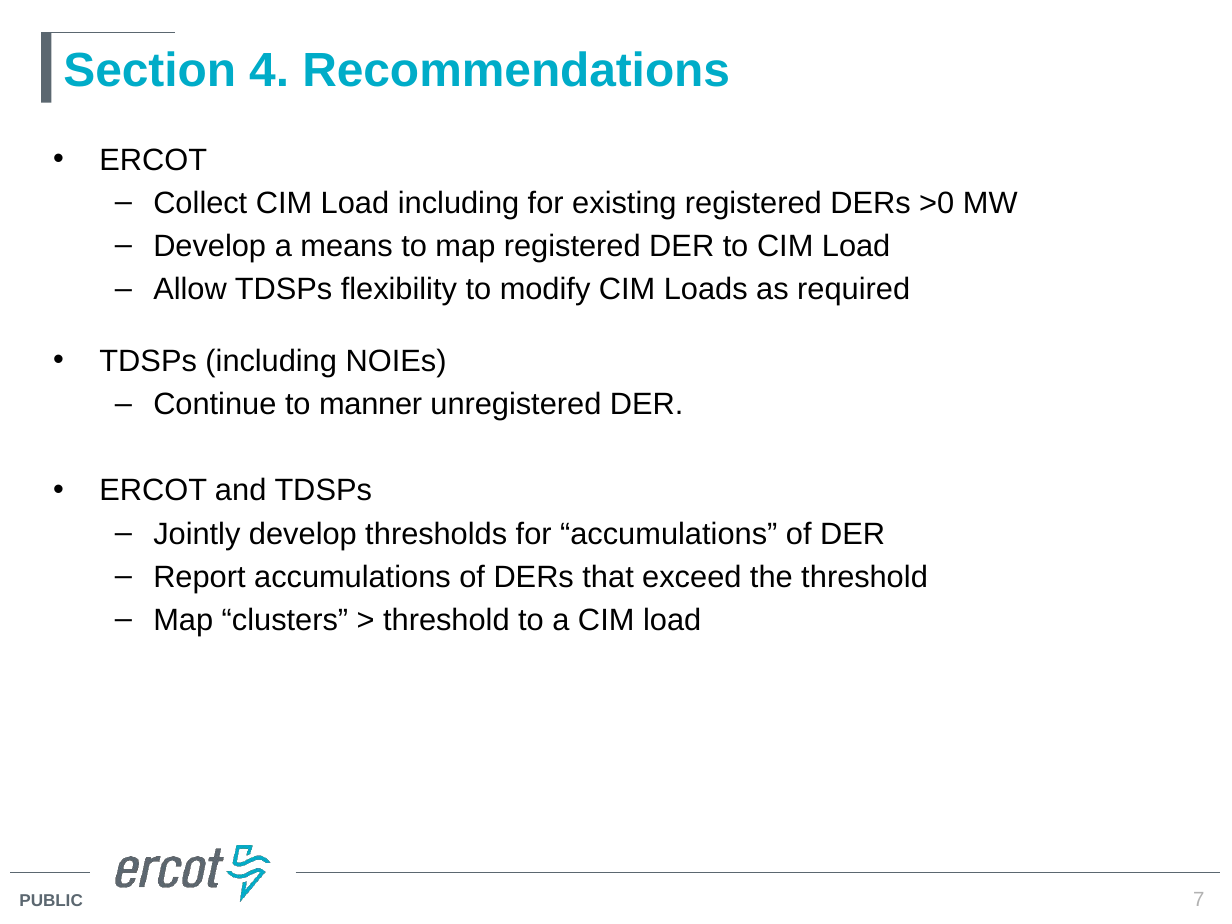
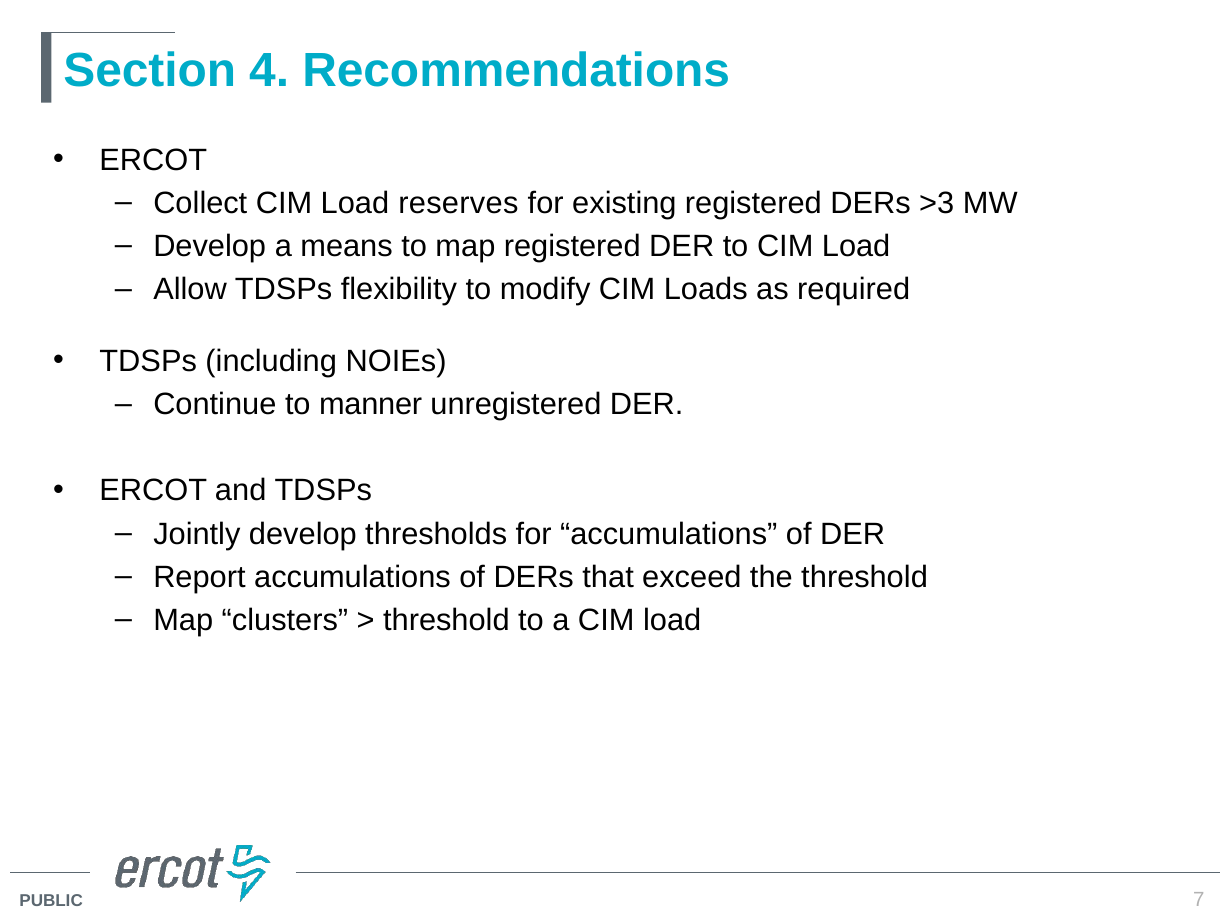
Load including: including -> reserves
>0: >0 -> >3
